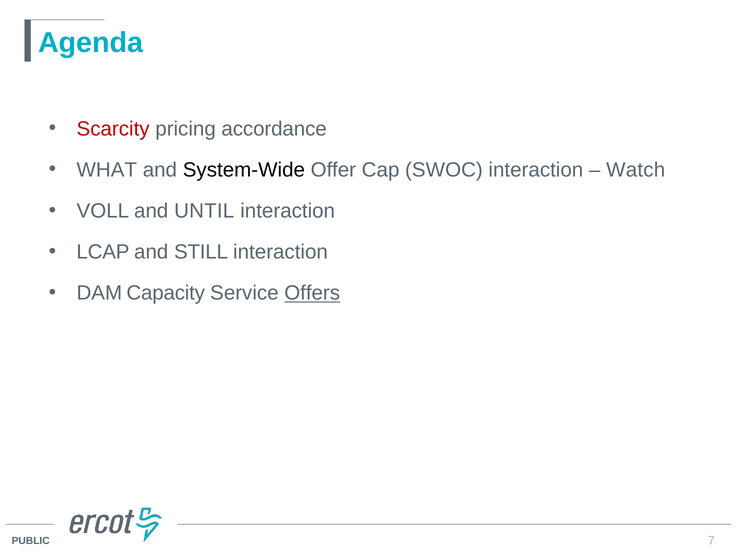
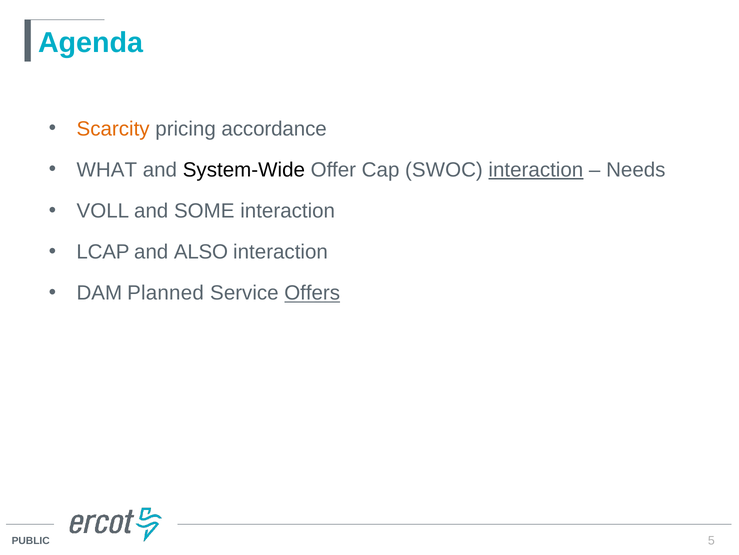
Scarcity colour: red -> orange
interaction at (536, 170) underline: none -> present
Watch: Watch -> Needs
UNTIL: UNTIL -> SOME
STILL: STILL -> ALSO
Capacity: Capacity -> Planned
7: 7 -> 5
